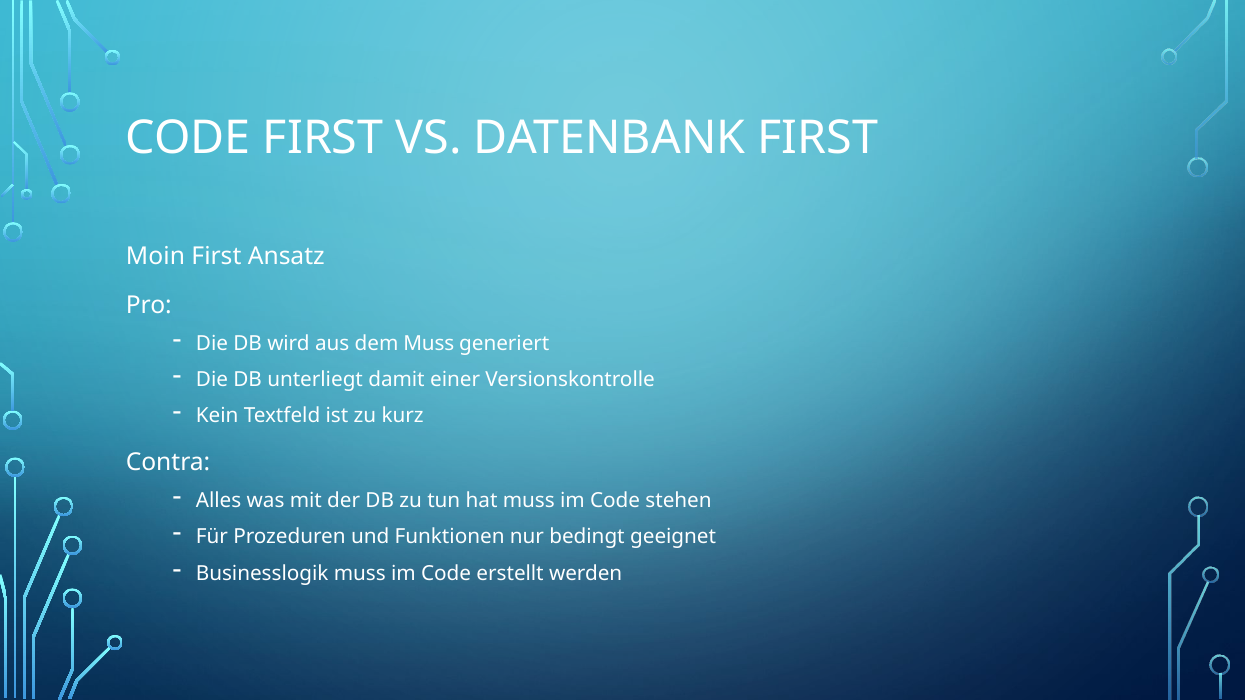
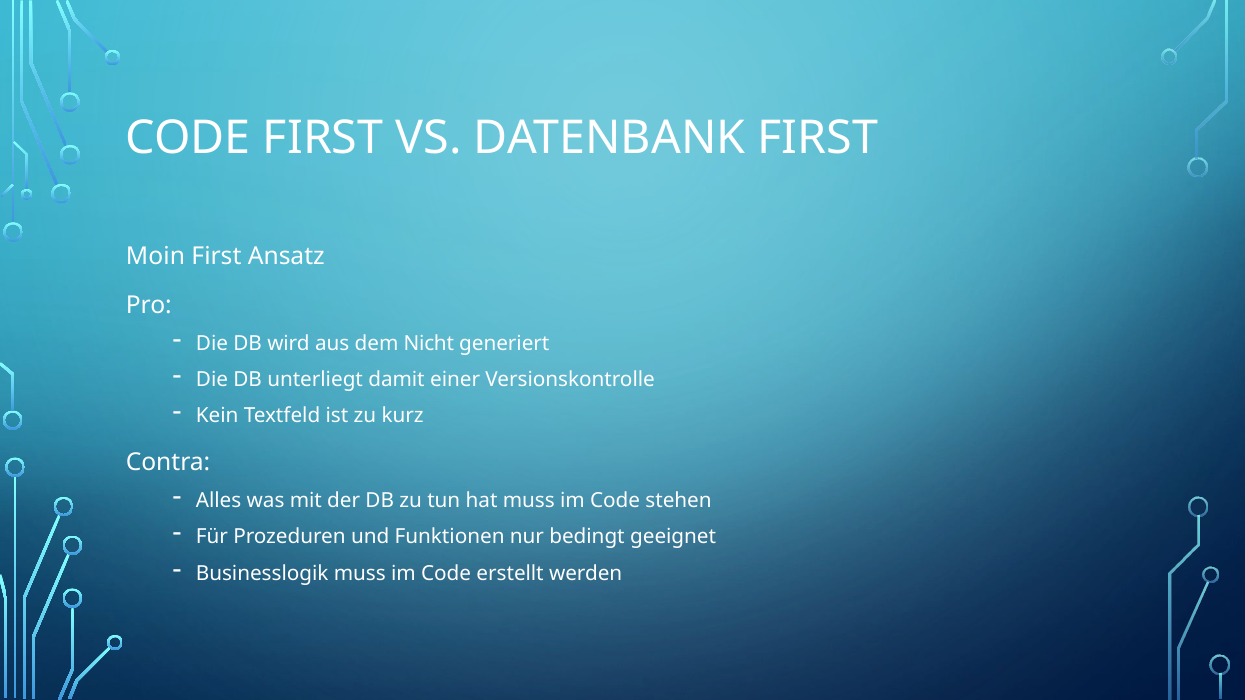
dem Muss: Muss -> Nicht
